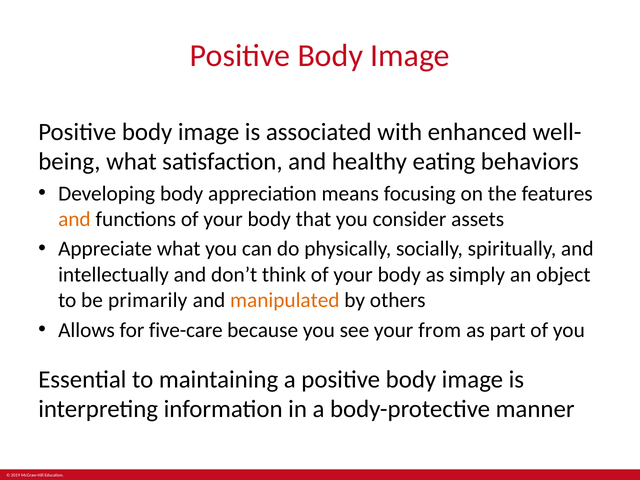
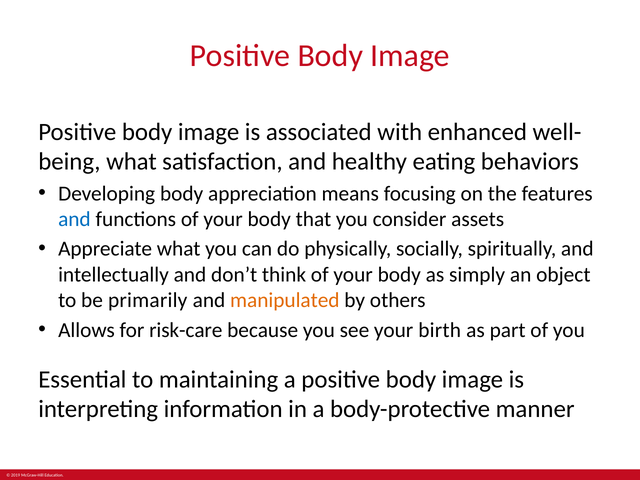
and at (74, 219) colour: orange -> blue
five-care: five-care -> risk-care
from: from -> birth
